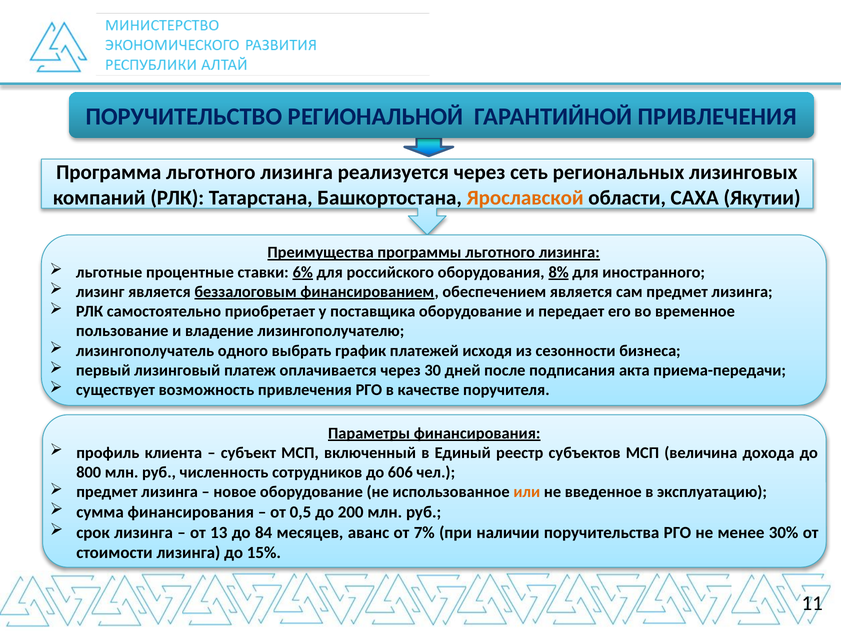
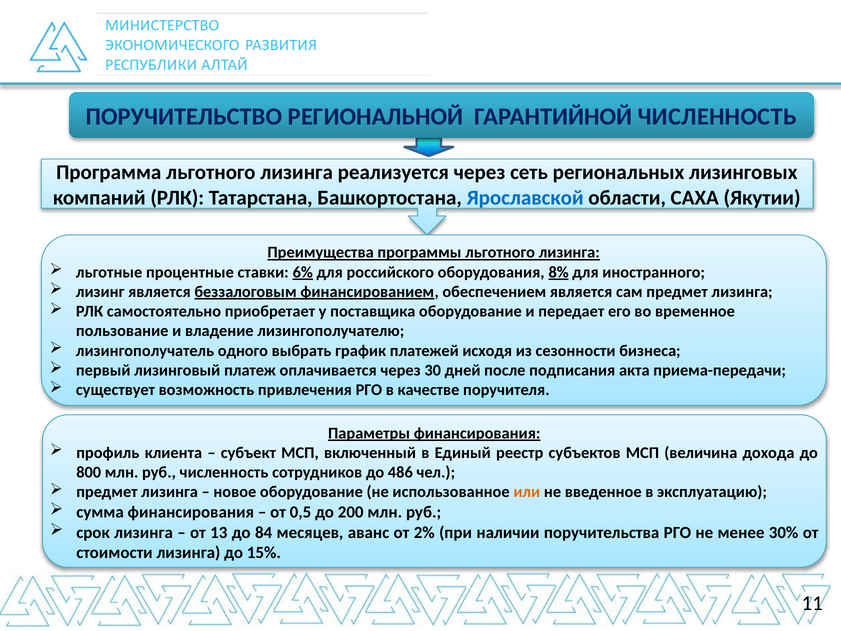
ГАРАНТИЙНОЙ ПРИВЛЕЧЕНИЯ: ПРИВЛЕЧЕНИЯ -> ЧИСЛЕННОСТЬ
Ярославской colour: orange -> blue
606: 606 -> 486
7%: 7% -> 2%
